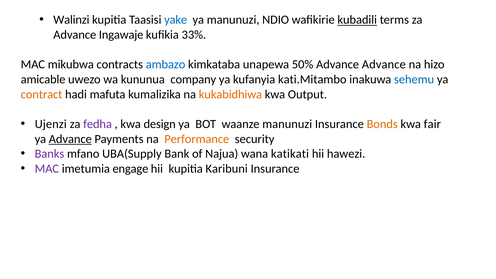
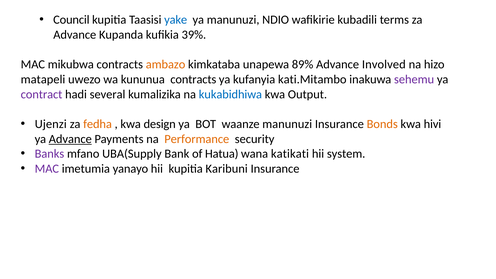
Walinzi: Walinzi -> Council
kubadili underline: present -> none
Ingawaje: Ingawaje -> Kupanda
33%: 33% -> 39%
ambazo colour: blue -> orange
50%: 50% -> 89%
Advance Advance: Advance -> Involved
amicable: amicable -> matapeli
kununua company: company -> contracts
sehemu colour: blue -> purple
contract colour: orange -> purple
mafuta: mafuta -> several
kukabidhiwa colour: orange -> blue
fedha colour: purple -> orange
fair: fair -> hivi
Najua: Najua -> Hatua
hawezi: hawezi -> system
engage: engage -> yanayo
